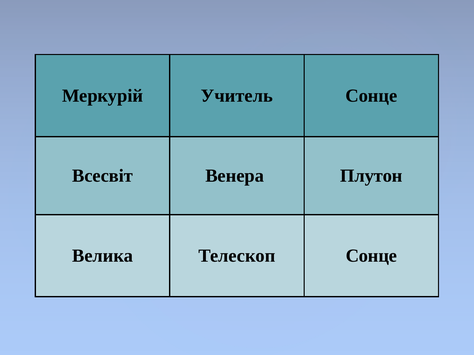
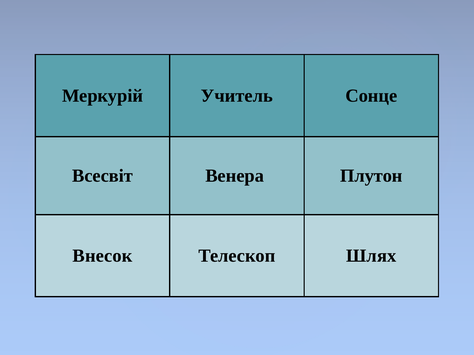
Велика: Велика -> Внесок
Телескоп Сонце: Сонце -> Шлях
